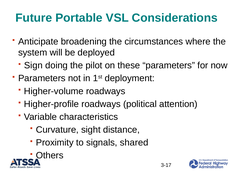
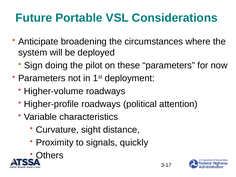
shared: shared -> quickly
